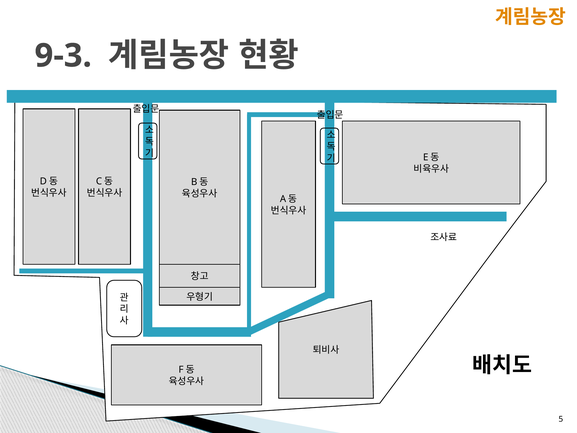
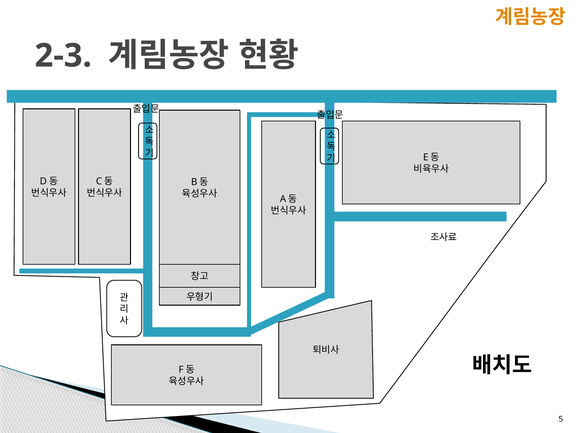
9-3: 9-3 -> 2-3
